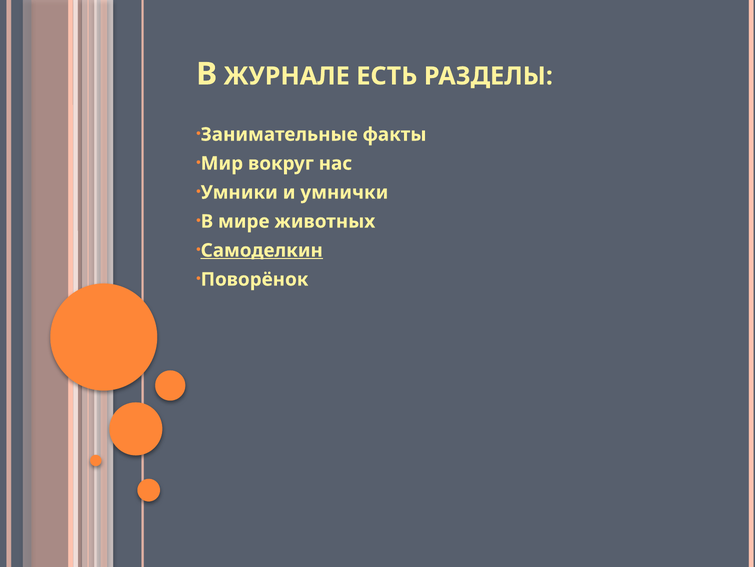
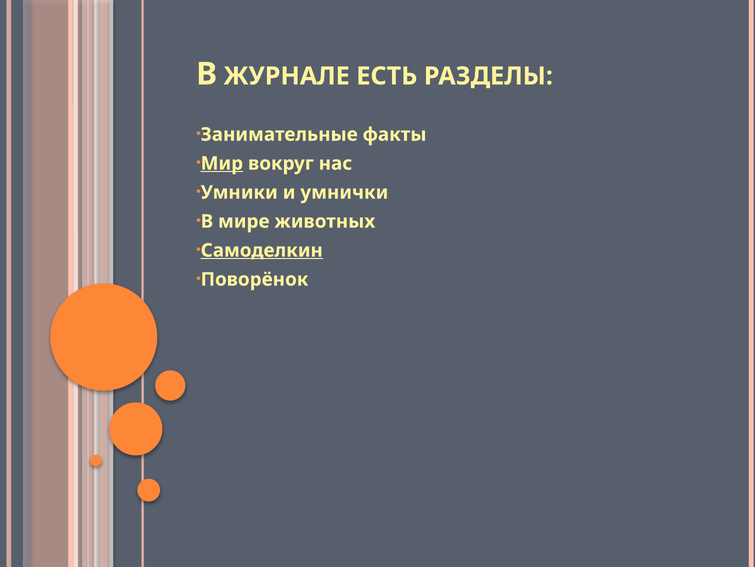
Мир underline: none -> present
